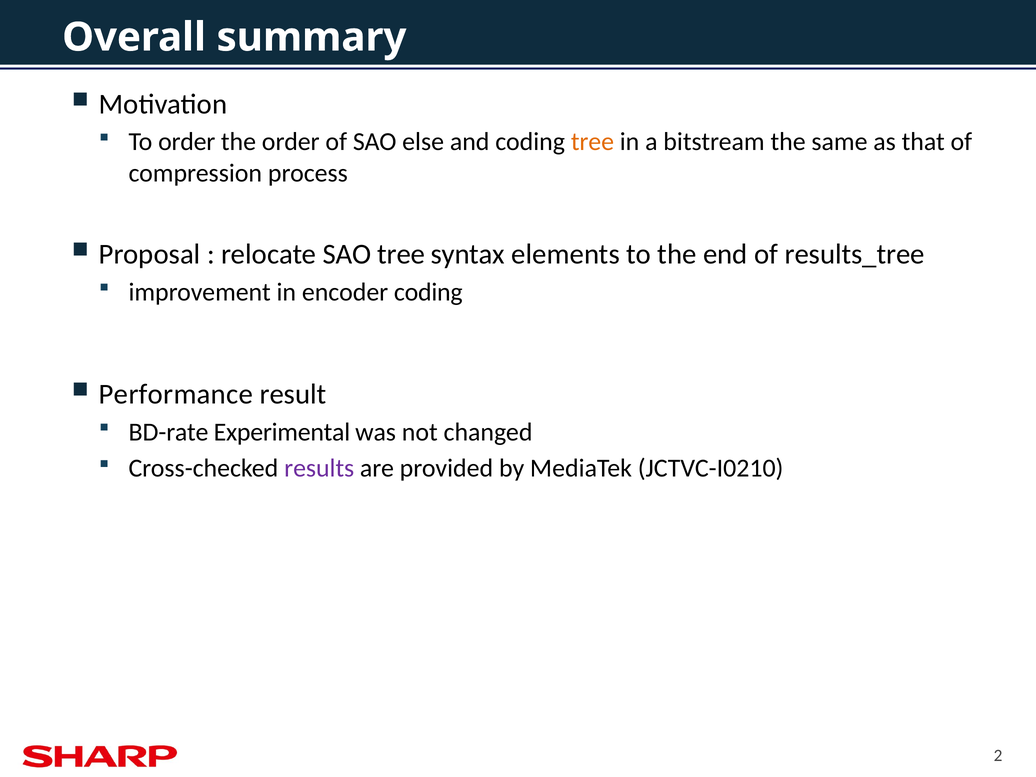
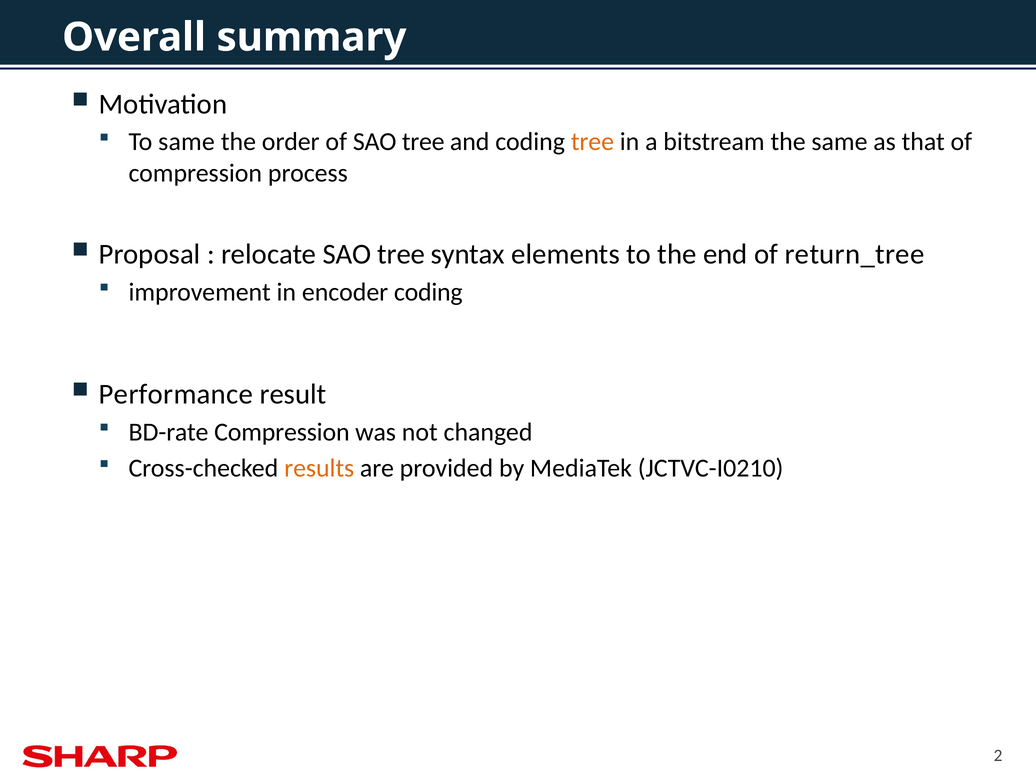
To order: order -> same
of SAO else: else -> tree
results_tree: results_tree -> return_tree
BD-rate Experimental: Experimental -> Compression
results colour: purple -> orange
